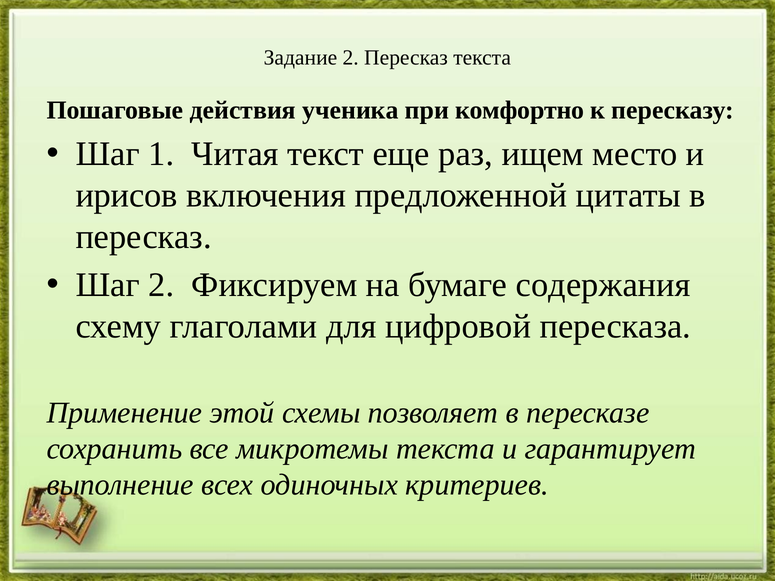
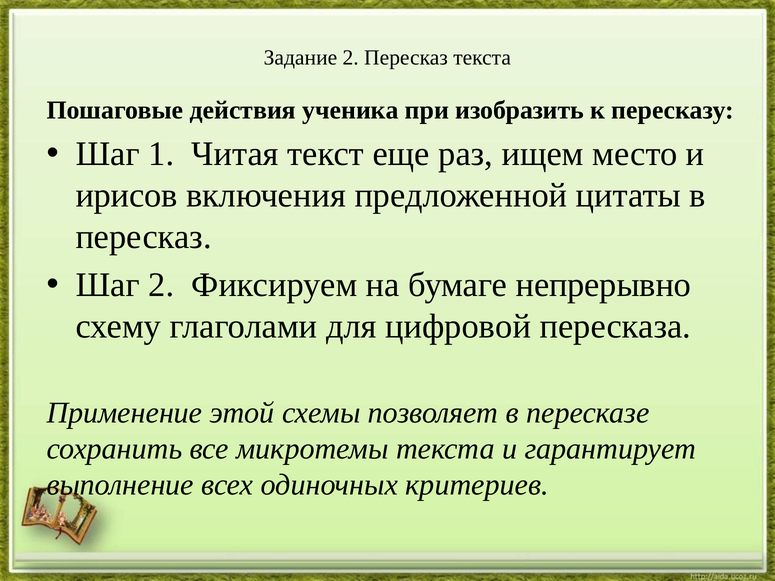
комфортно: комфортно -> изобразить
содержания: содержания -> непрерывно
